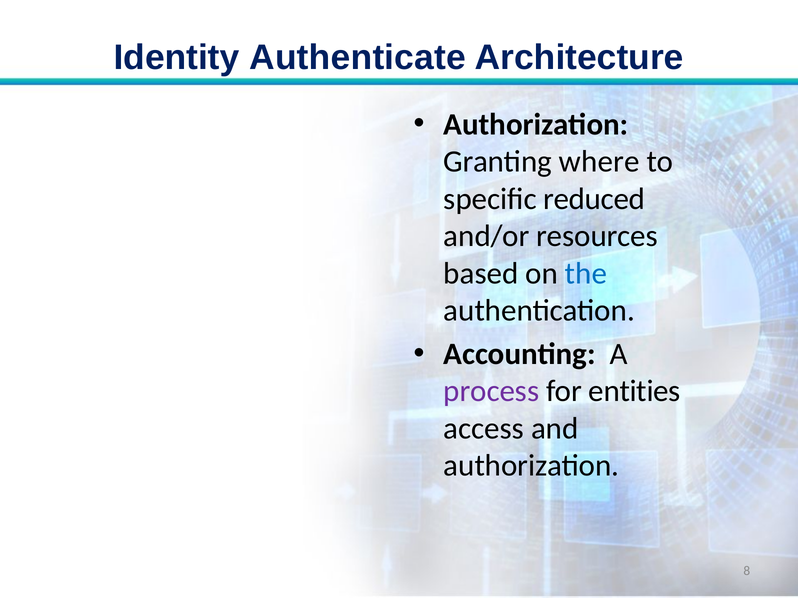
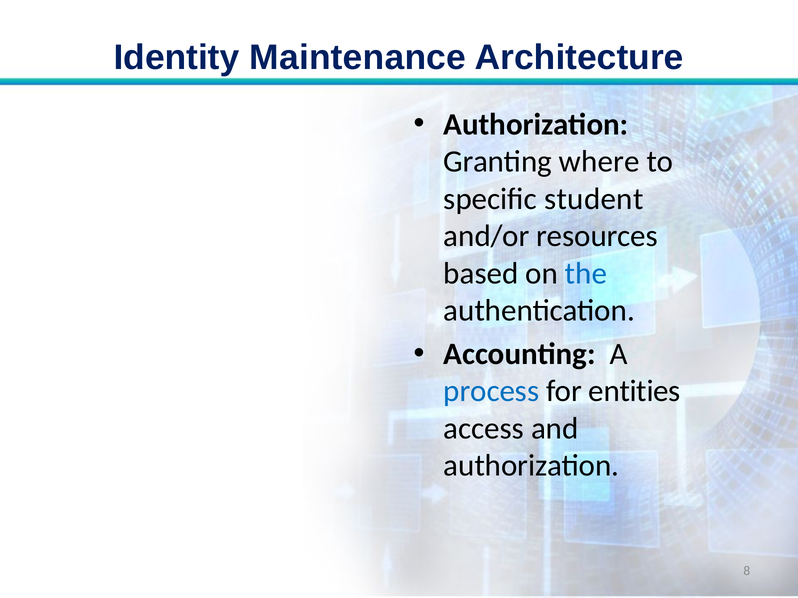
Authenticate: Authenticate -> Maintenance
reduced: reduced -> student
process colour: purple -> blue
